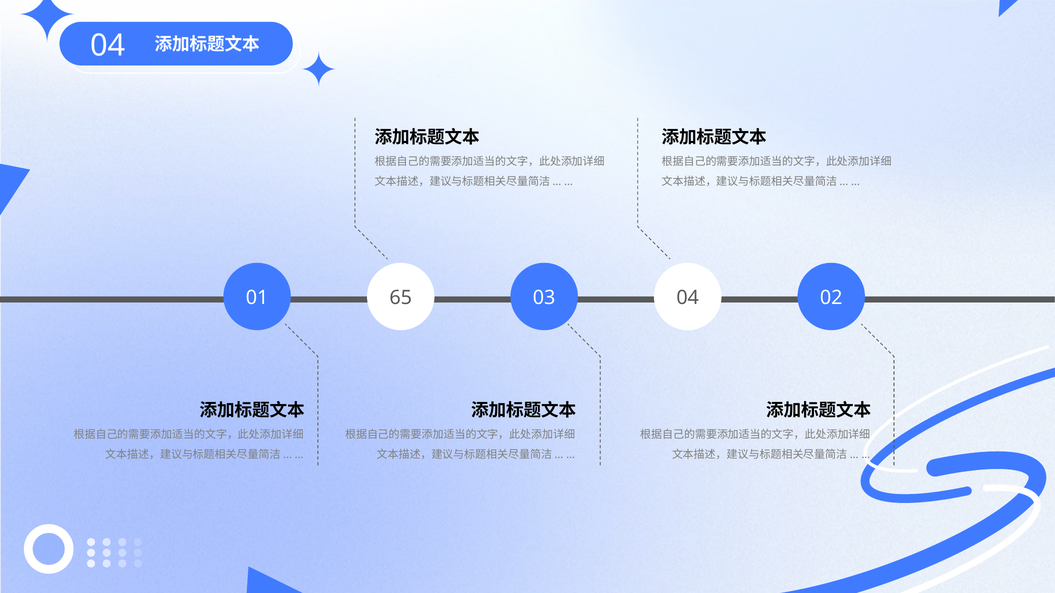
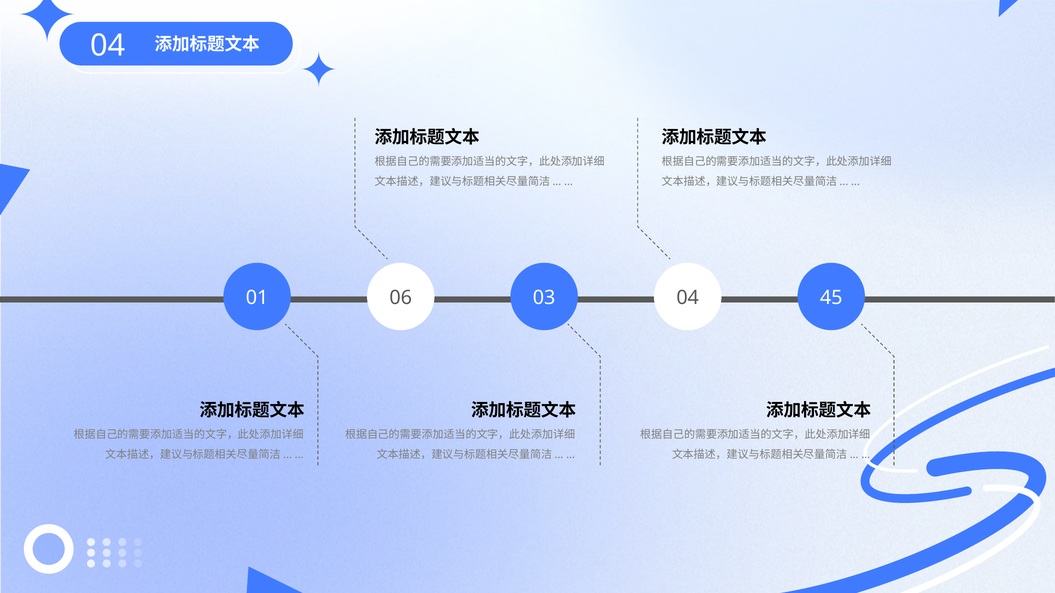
65: 65 -> 06
02: 02 -> 45
